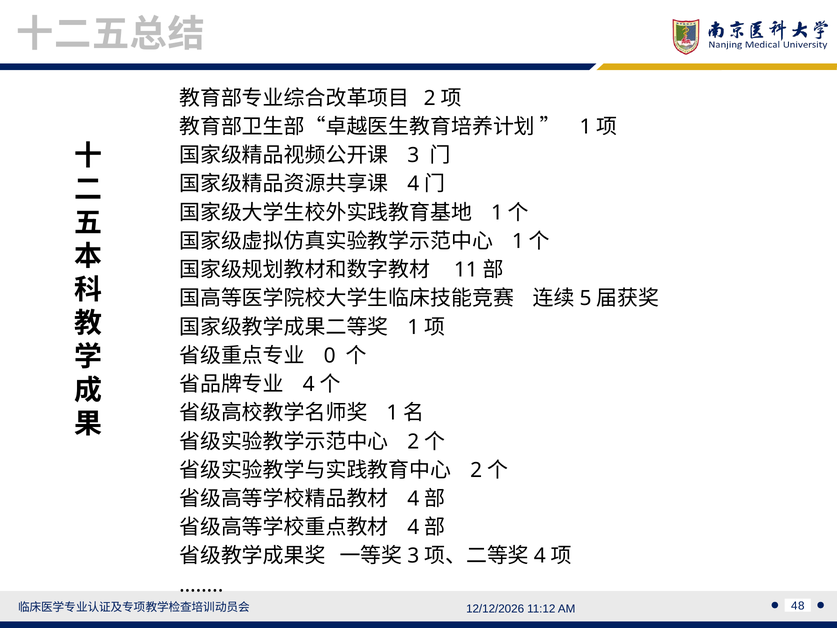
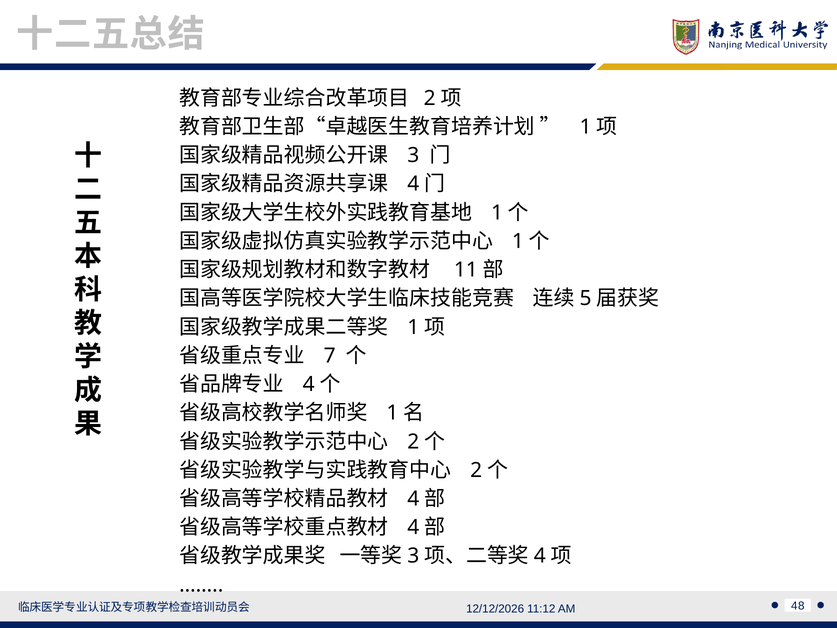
0: 0 -> 7
